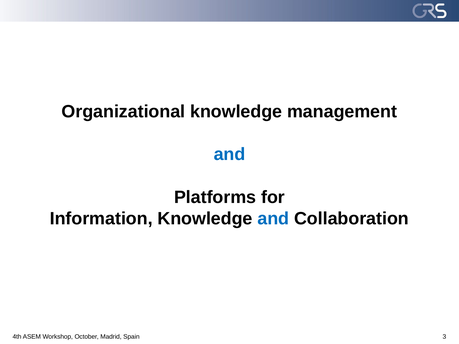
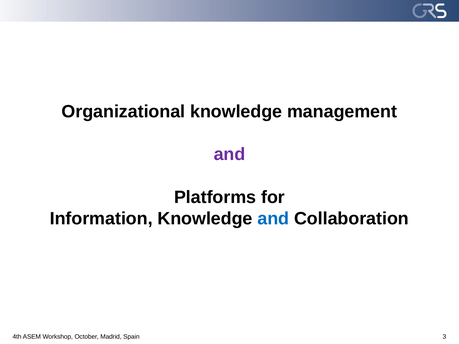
and at (229, 155) colour: blue -> purple
